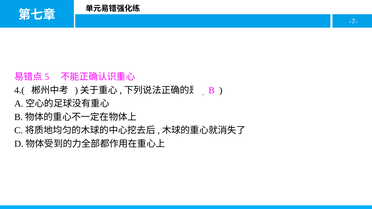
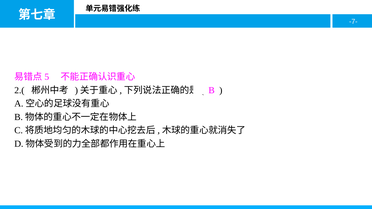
4.(: 4.( -> 2.(
